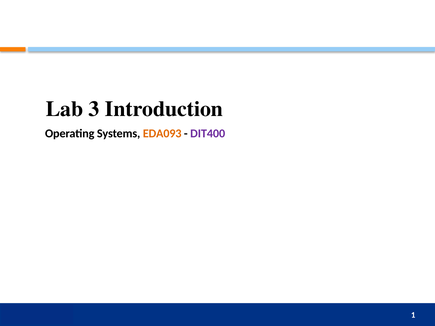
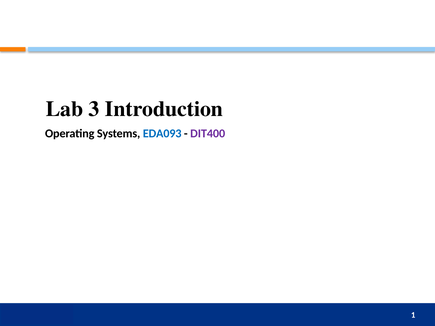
EDA093 colour: orange -> blue
